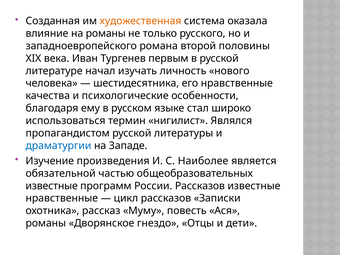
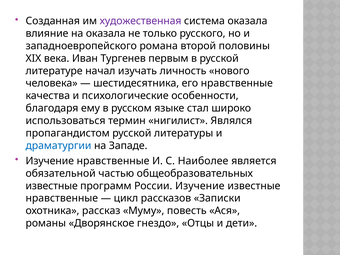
художественная colour: orange -> purple
на романы: романы -> оказала
Изучение произведения: произведения -> нравственные
России Рассказов: Рассказов -> Изучение
